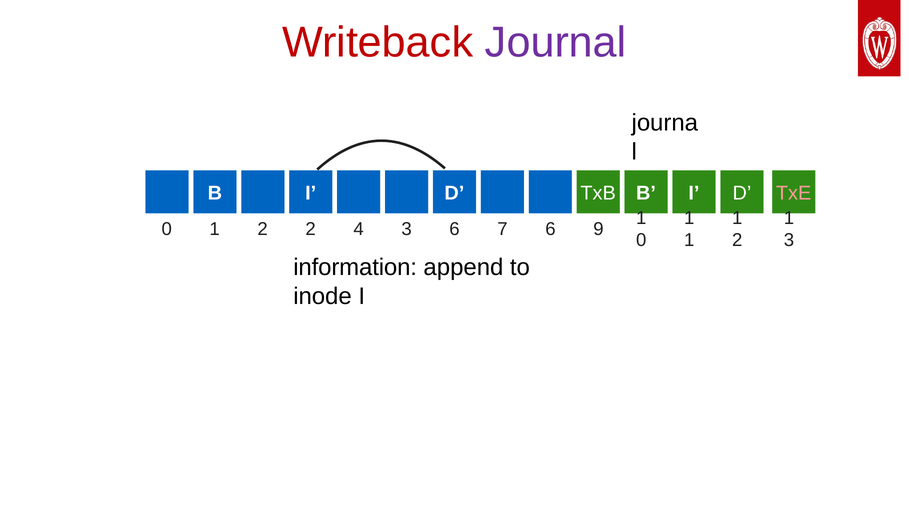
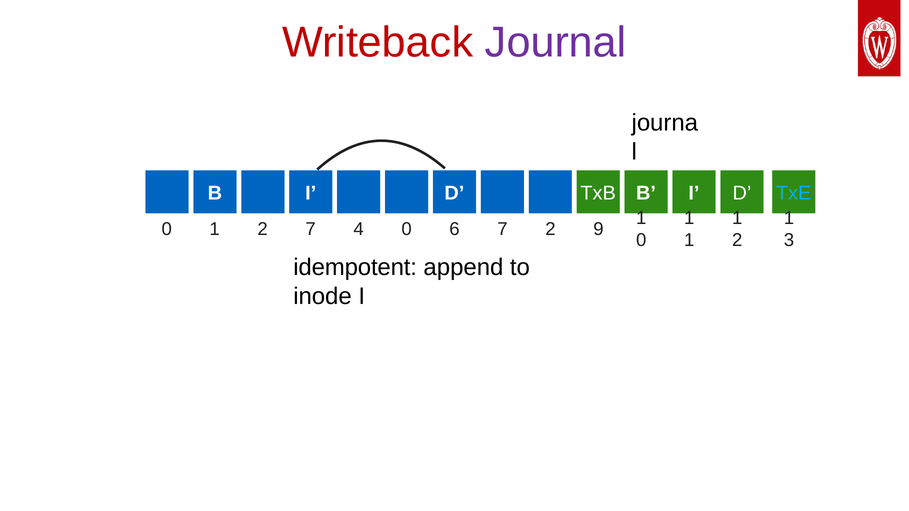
TxE colour: pink -> light blue
2 2: 2 -> 7
0 3: 3 -> 0
7 6: 6 -> 2
information: information -> idempotent
